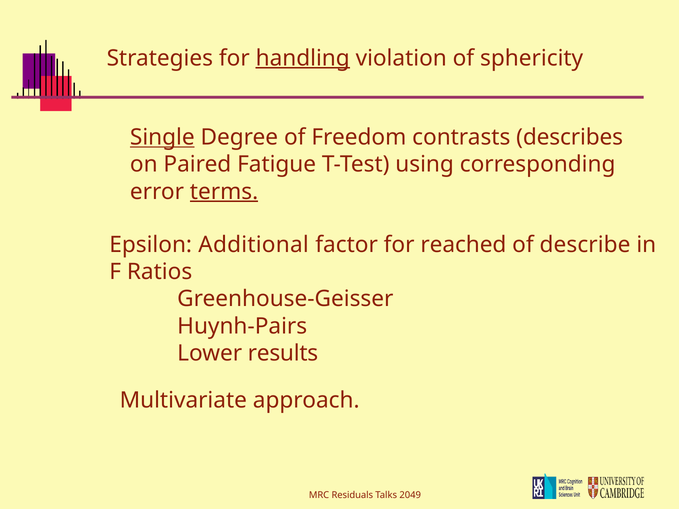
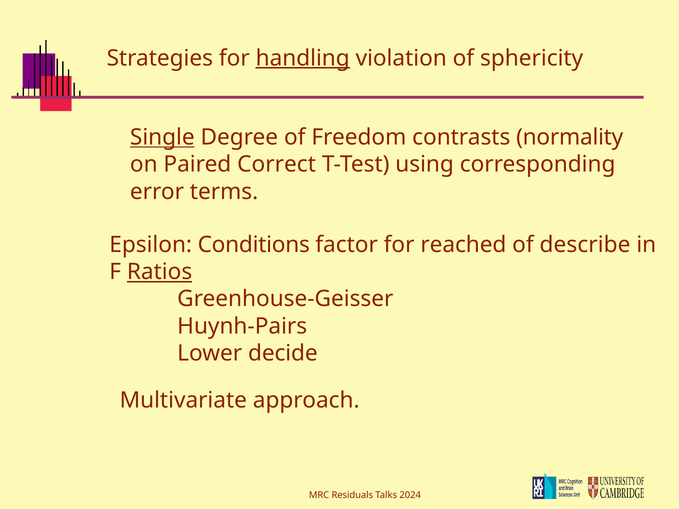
describes: describes -> normality
Fatigue: Fatigue -> Correct
terms underline: present -> none
Additional: Additional -> Conditions
Ratios underline: none -> present
results: results -> decide
2049: 2049 -> 2024
